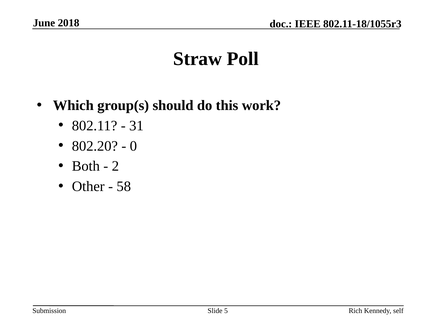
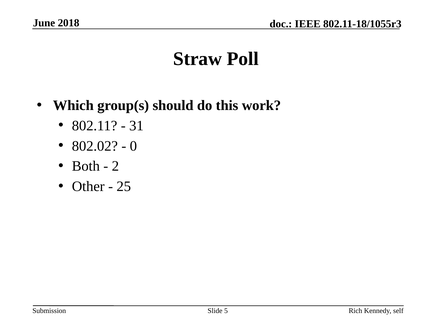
802.20: 802.20 -> 802.02
58: 58 -> 25
